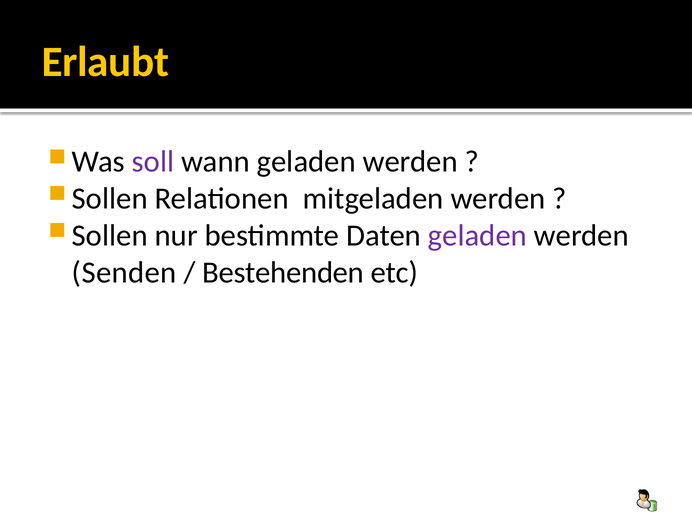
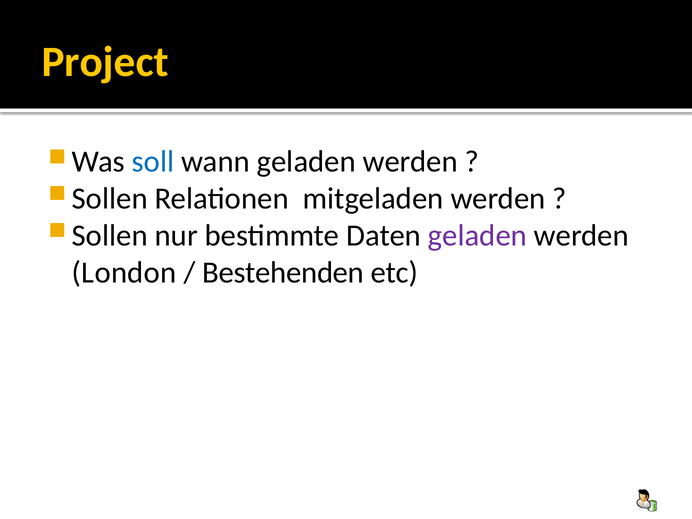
Erlaubt: Erlaubt -> Project
soll colour: purple -> blue
Senden: Senden -> London
